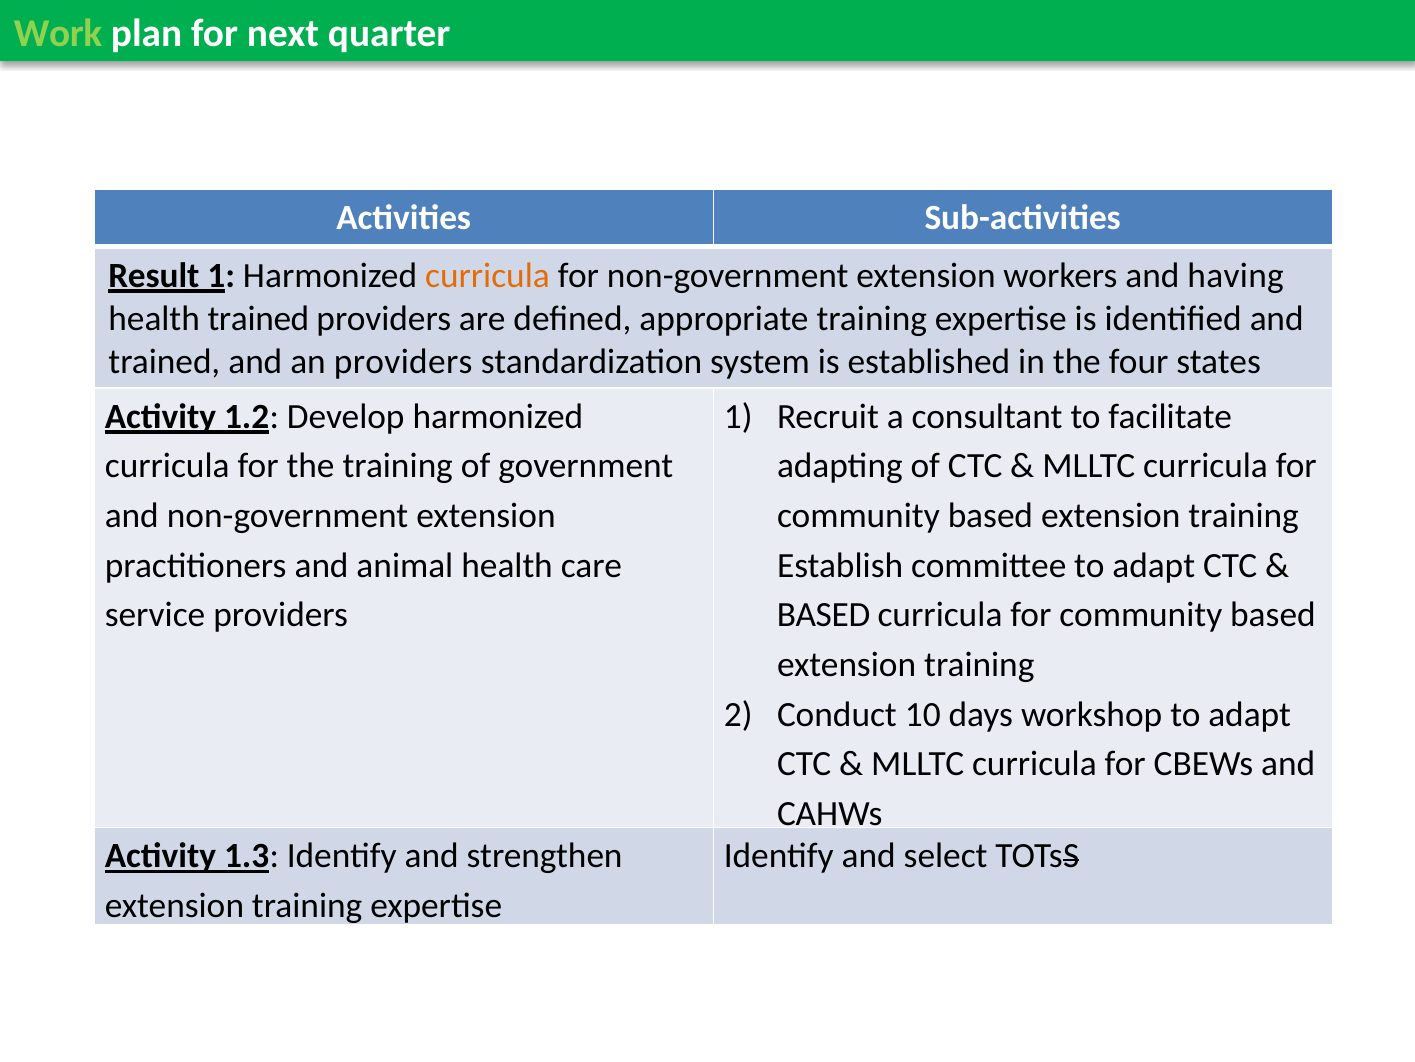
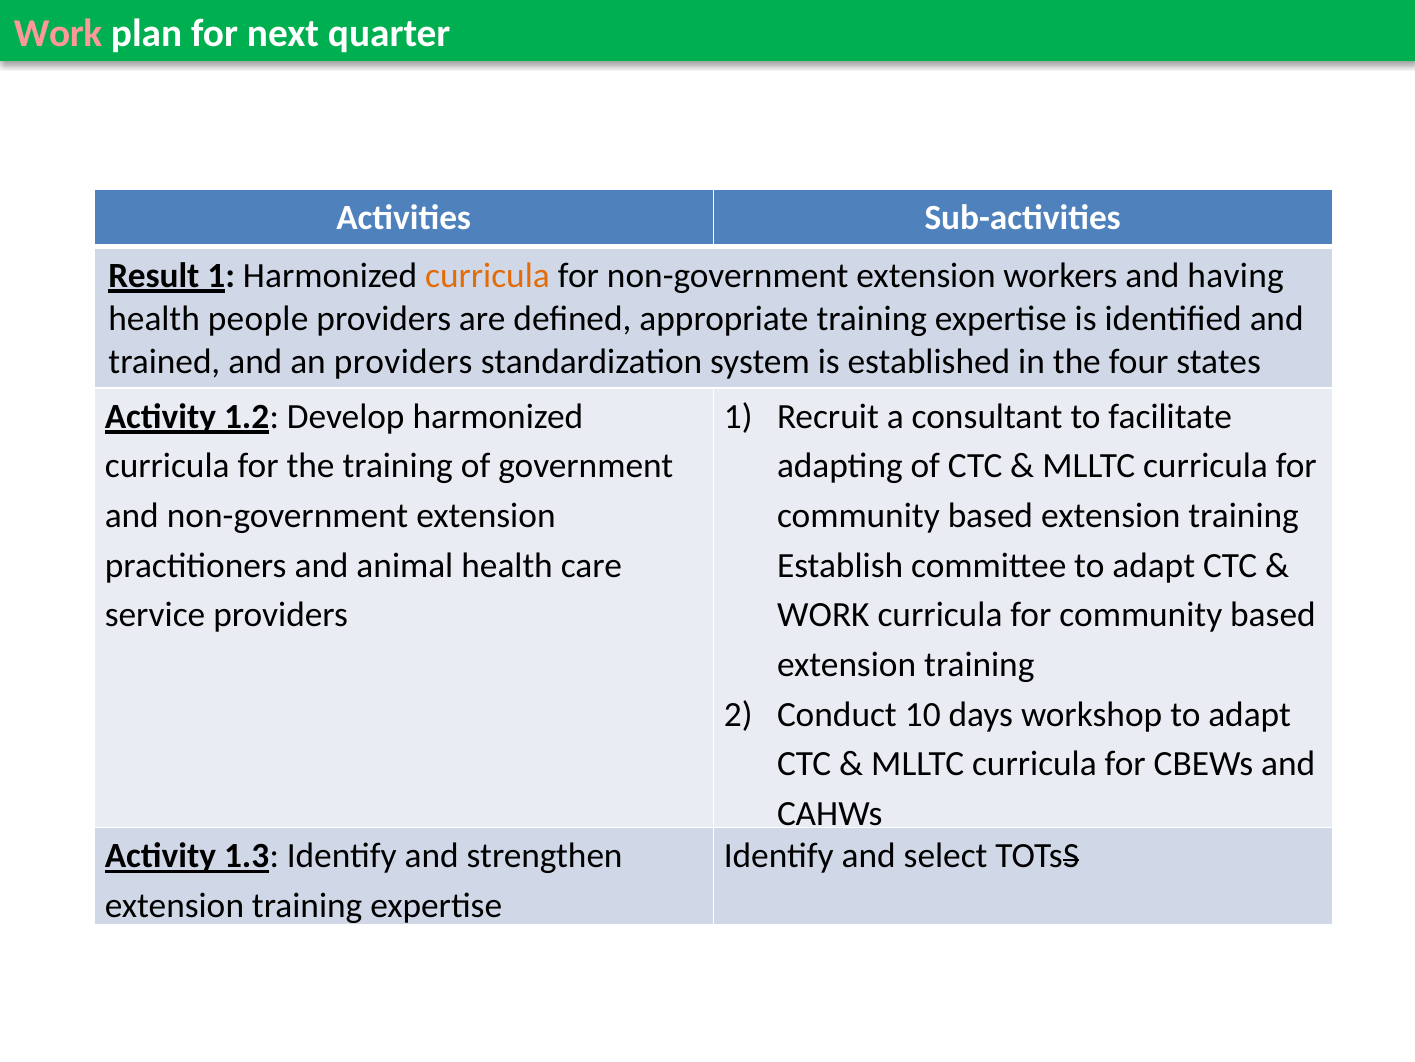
Work at (58, 33) colour: light green -> pink
health trained: trained -> people
BASED at (824, 615): BASED -> WORK
